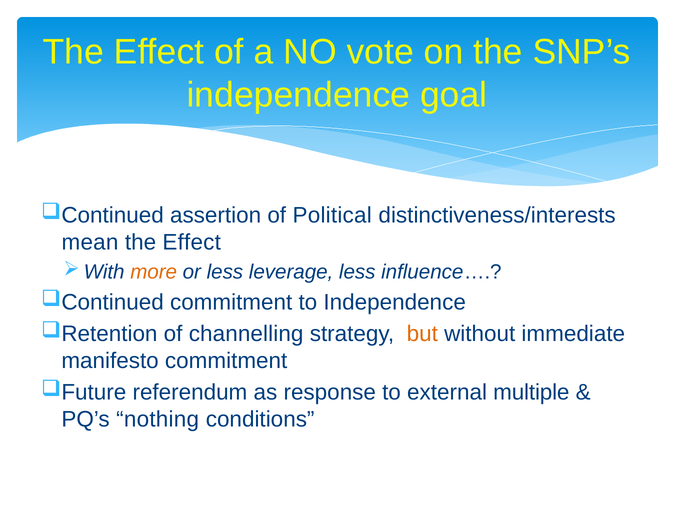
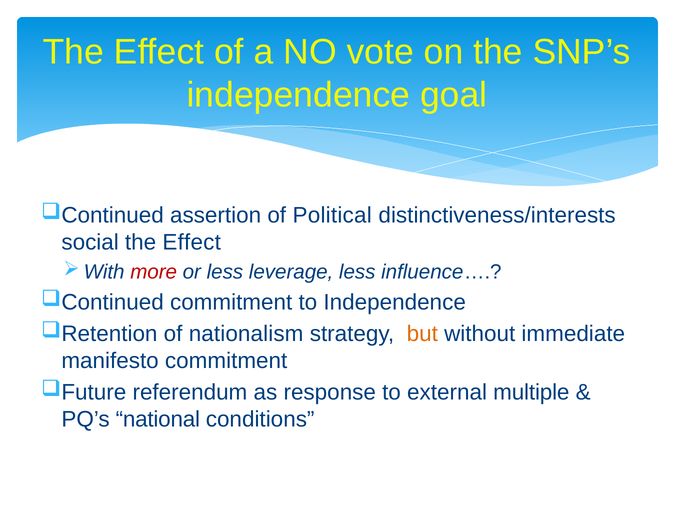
mean: mean -> social
more colour: orange -> red
channelling: channelling -> nationalism
nothing: nothing -> national
